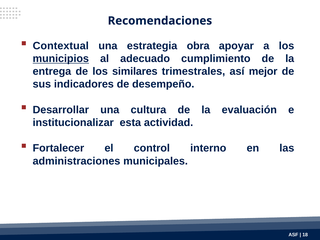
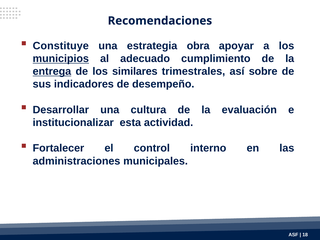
Contextual: Contextual -> Constituye
entrega underline: none -> present
mejor: mejor -> sobre
